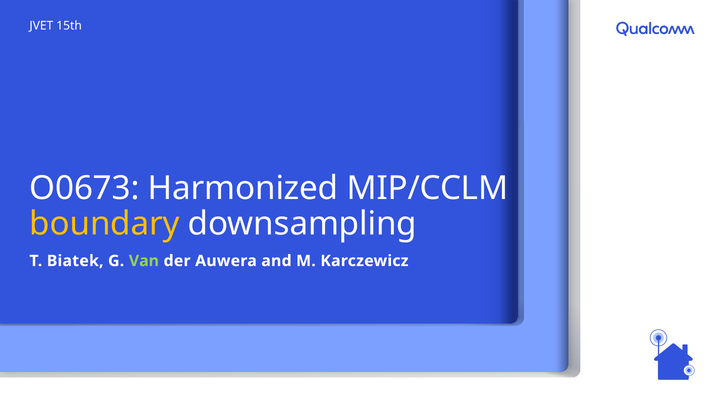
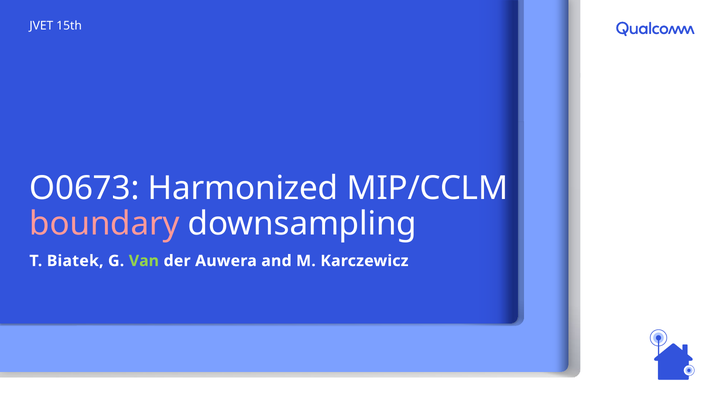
boundary colour: yellow -> pink
